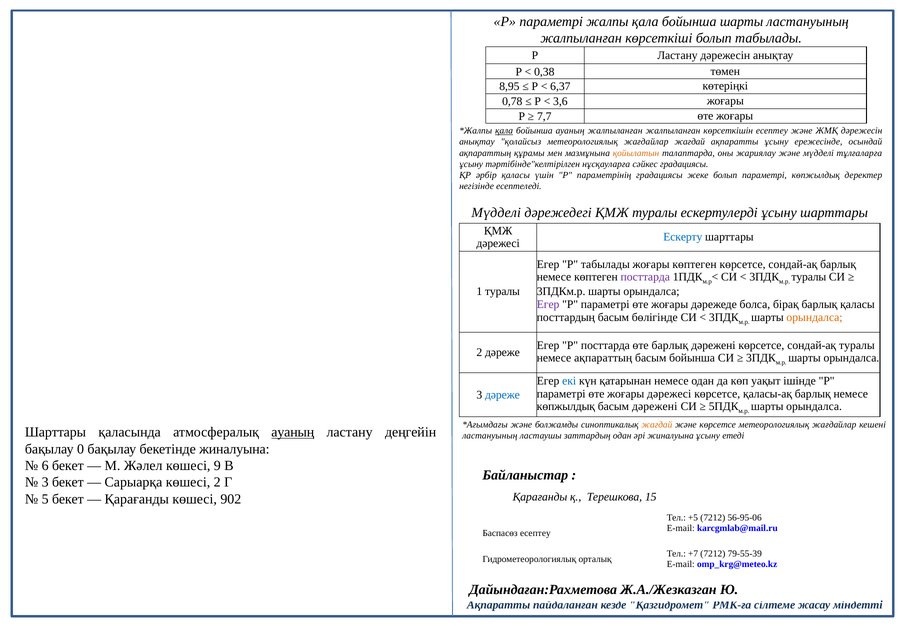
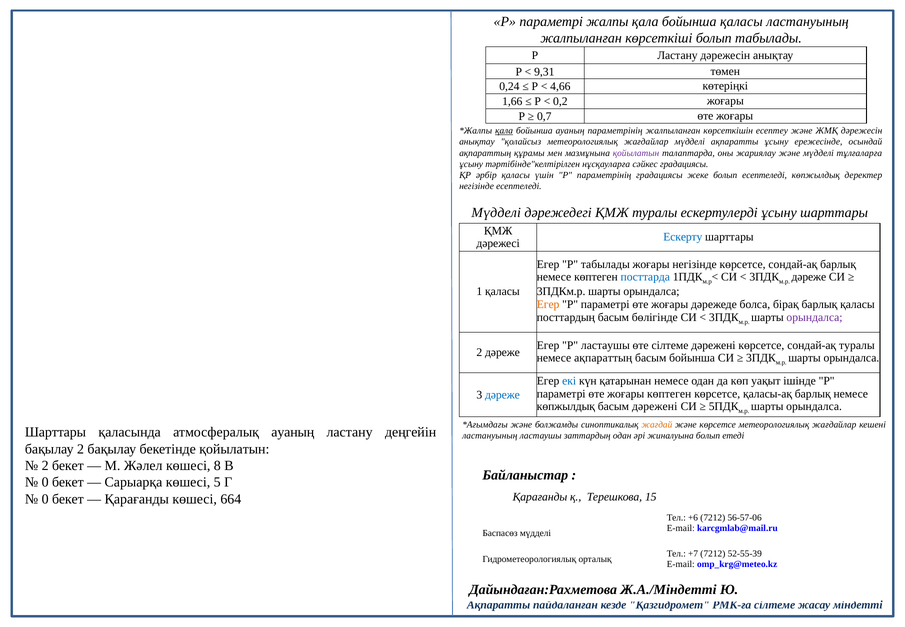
бойынша шарты: шарты -> қаласы
0,38: 0,38 -> 9,31
8,95: 8,95 -> 0,24
6,37: 6,37 -> 4,66
0,78: 0,78 -> 1,66
3,6: 3,6 -> 0,2
7,7: 7,7 -> 0,7
ауаның жалпыланған: жалпыланған -> параметрінің
жағдайлар жағдай: жағдай -> мүдделі
қойылатын at (636, 153) colour: orange -> purple
болып параметрі: параметрі -> есептеледі
жоғары көптеген: көптеген -> негізінде
посттарда at (645, 277) colour: purple -> blue
туралы at (809, 277): туралы -> дәреже
1 туралы: туралы -> қаласы
Егер at (548, 304) colour: purple -> orange
орындалса at (815, 317) colour: orange -> purple
Р посттарда: посттарда -> ластаушы
өте барлық: барлық -> сілтеме
жоғары дәрежесі: дәрежесі -> көптеген
ауаның at (293, 432) underline: present -> none
жиналуына ұсыну: ұсыну -> болып
бақылау 0: 0 -> 2
бекетінде жиналуына: жиналуына -> қойылатын
6 at (45, 465): 6 -> 2
9: 9 -> 8
3 at (45, 482): 3 -> 0
көшесі 2: 2 -> 5
5 at (45, 499): 5 -> 0
902: 902 -> 664
+5: +5 -> +6
56-95-06: 56-95-06 -> 56-57-06
Баспасөз есептеу: есептеу -> мүдделі
79-55-39: 79-55-39 -> 52-55-39
Ж.А./Жезказган: Ж.А./Жезказган -> Ж.А./Міндетті
